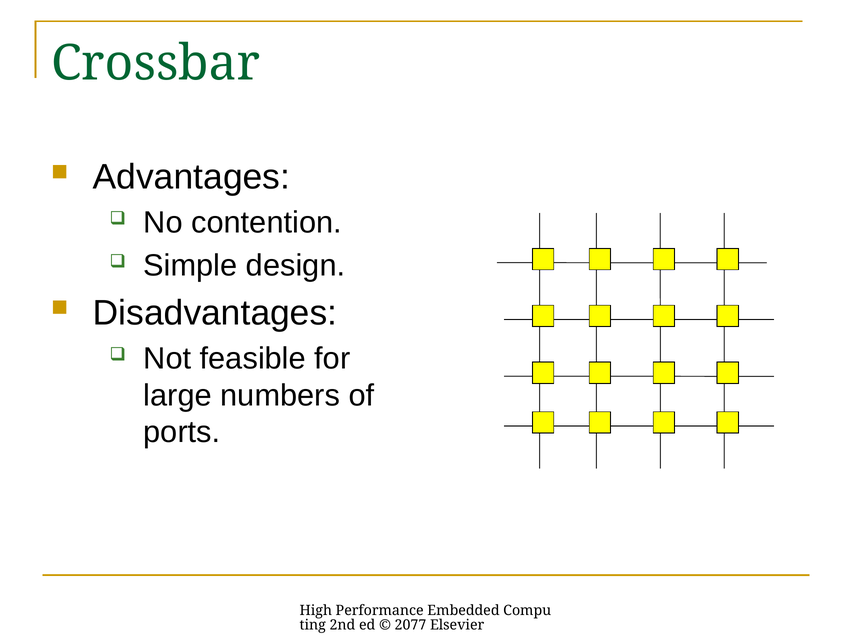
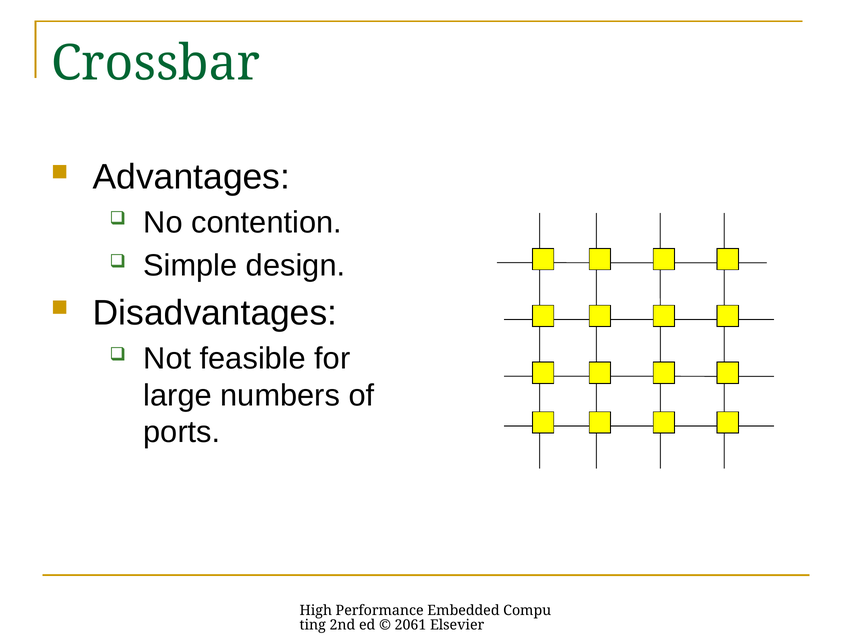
2077: 2077 -> 2061
